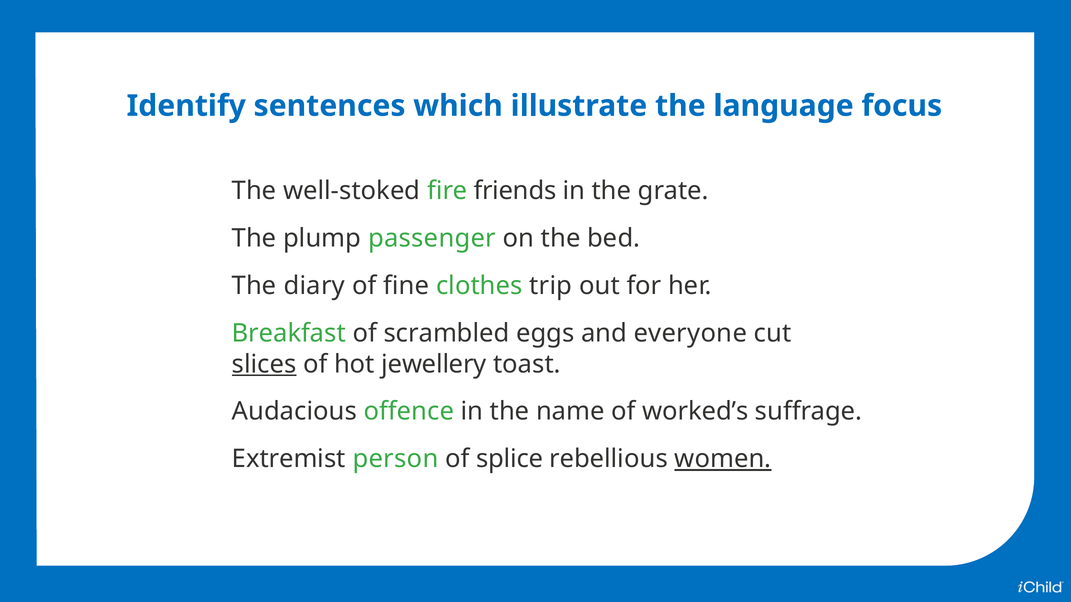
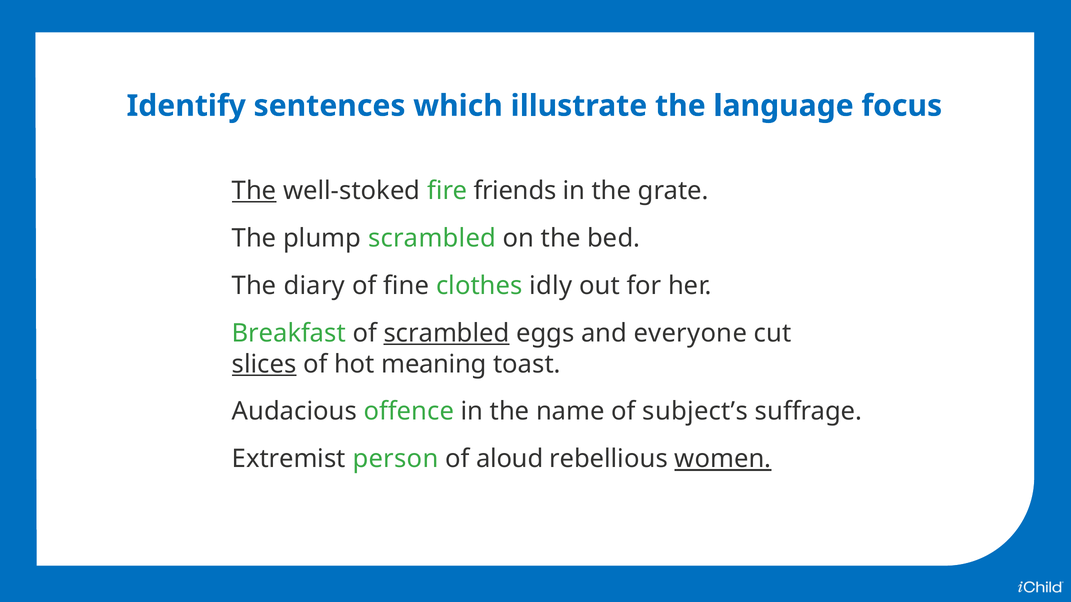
The at (254, 191) underline: none -> present
plump passenger: passenger -> scrambled
trip: trip -> idly
scrambled at (447, 334) underline: none -> present
jewellery: jewellery -> meaning
worked’s: worked’s -> subject’s
splice: splice -> aloud
